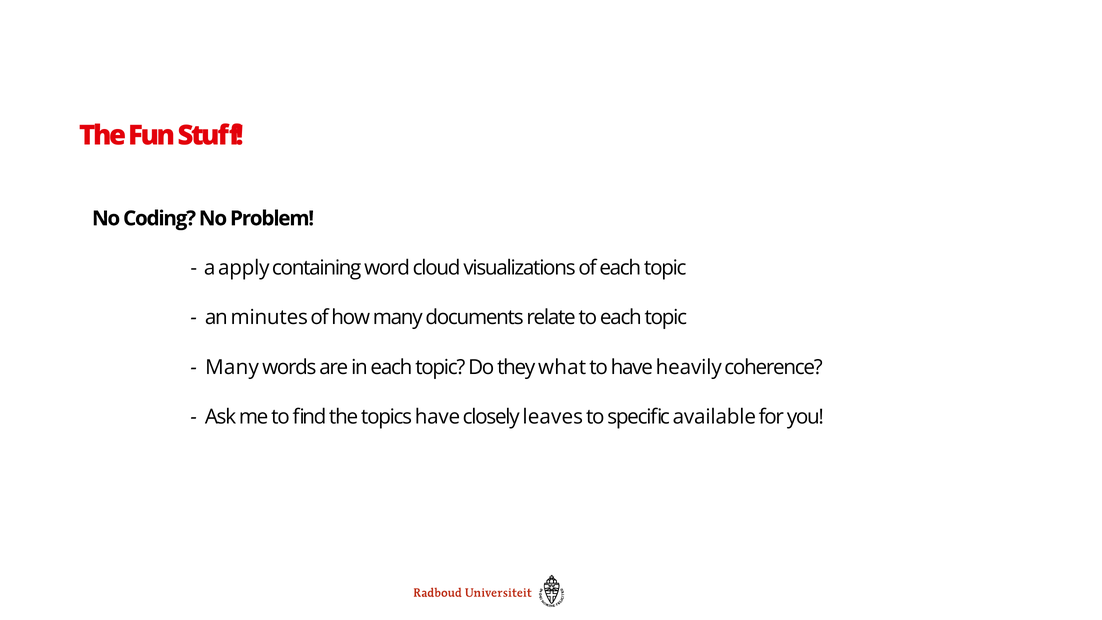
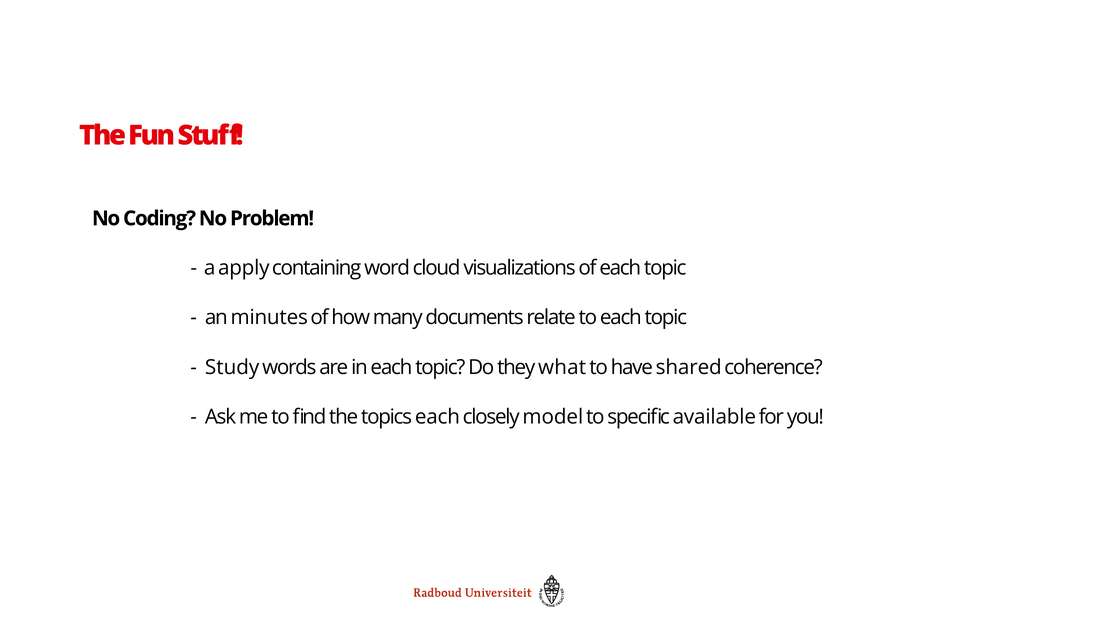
Many at (232, 367): Many -> Study
heavily: heavily -> shared
topics have: have -> each
leaves: leaves -> model
